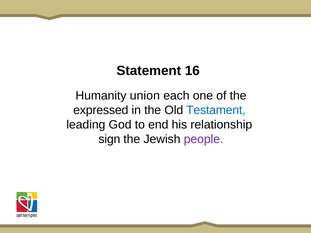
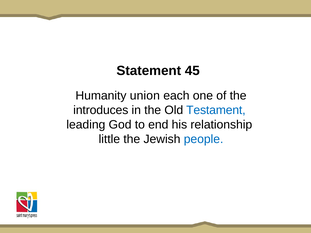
16: 16 -> 45
expressed: expressed -> introduces
sign: sign -> little
people colour: purple -> blue
